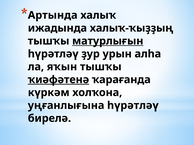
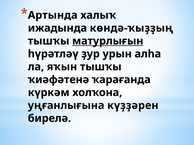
халыҡ-ҡыҙҙың: халыҡ-ҡыҙҙың -> көндә-ҡыҙҙың
ҡиәфәтенә underline: present -> none
уңғанлығына һүрәтләү: һүрәтләү -> күҙҙәрен
